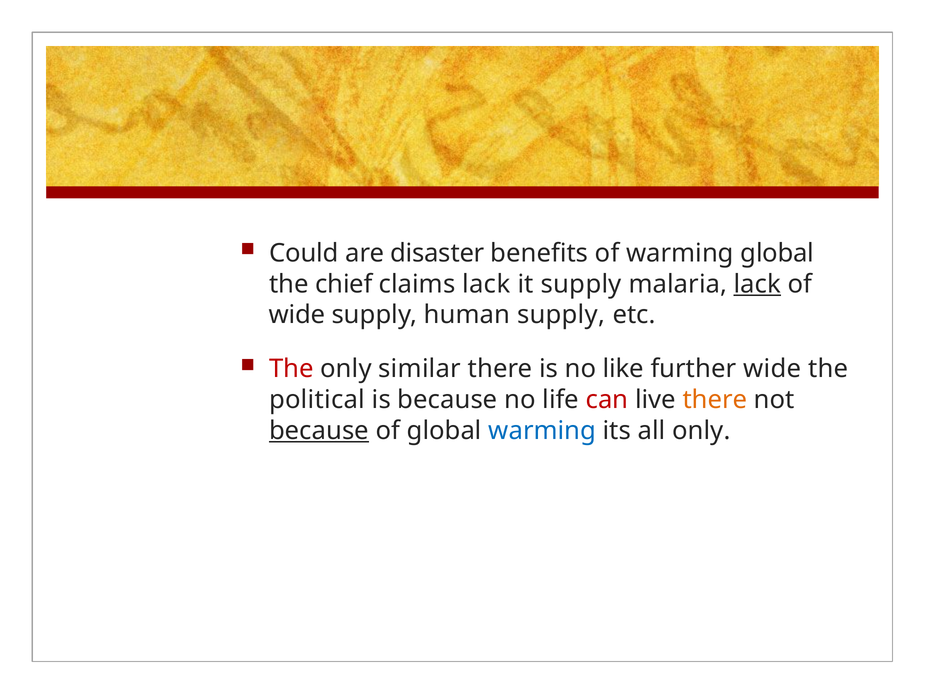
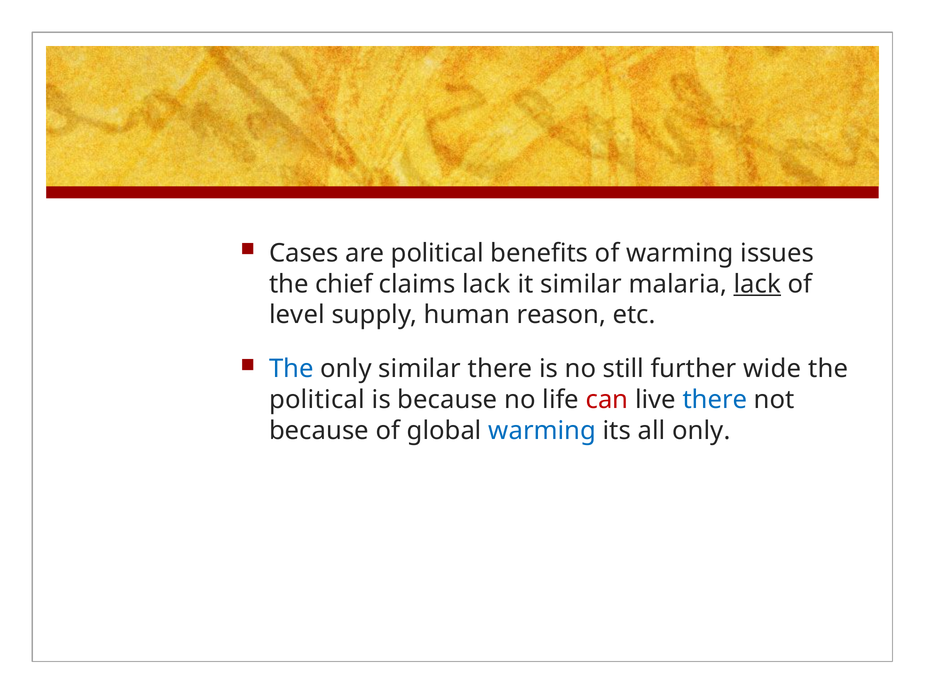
Could: Could -> Cases
are disaster: disaster -> political
warming global: global -> issues
it supply: supply -> similar
wide at (297, 315): wide -> level
human supply: supply -> reason
The at (291, 369) colour: red -> blue
like: like -> still
there at (715, 400) colour: orange -> blue
because at (319, 430) underline: present -> none
